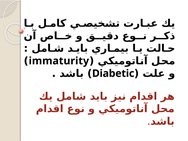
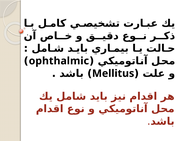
immaturity: immaturity -> ophthalmic
Diabetic: Diabetic -> Mellitus
